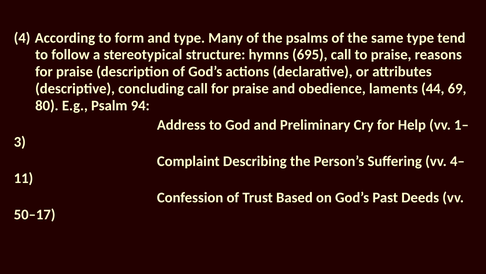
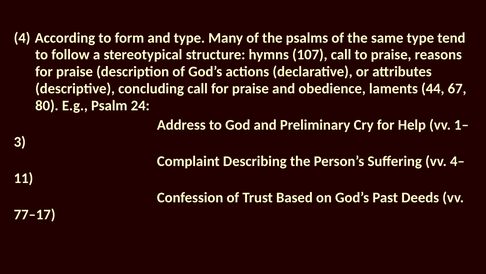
695: 695 -> 107
69: 69 -> 67
94: 94 -> 24
50–17: 50–17 -> 77–17
